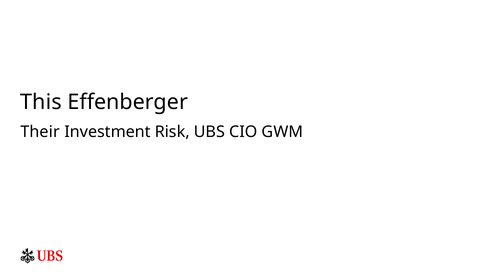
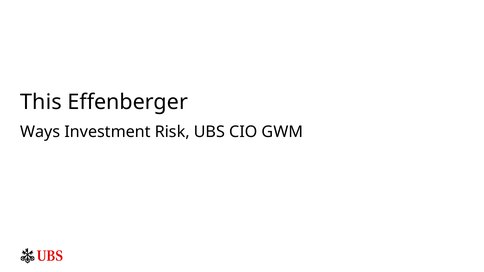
Their: Their -> Ways
